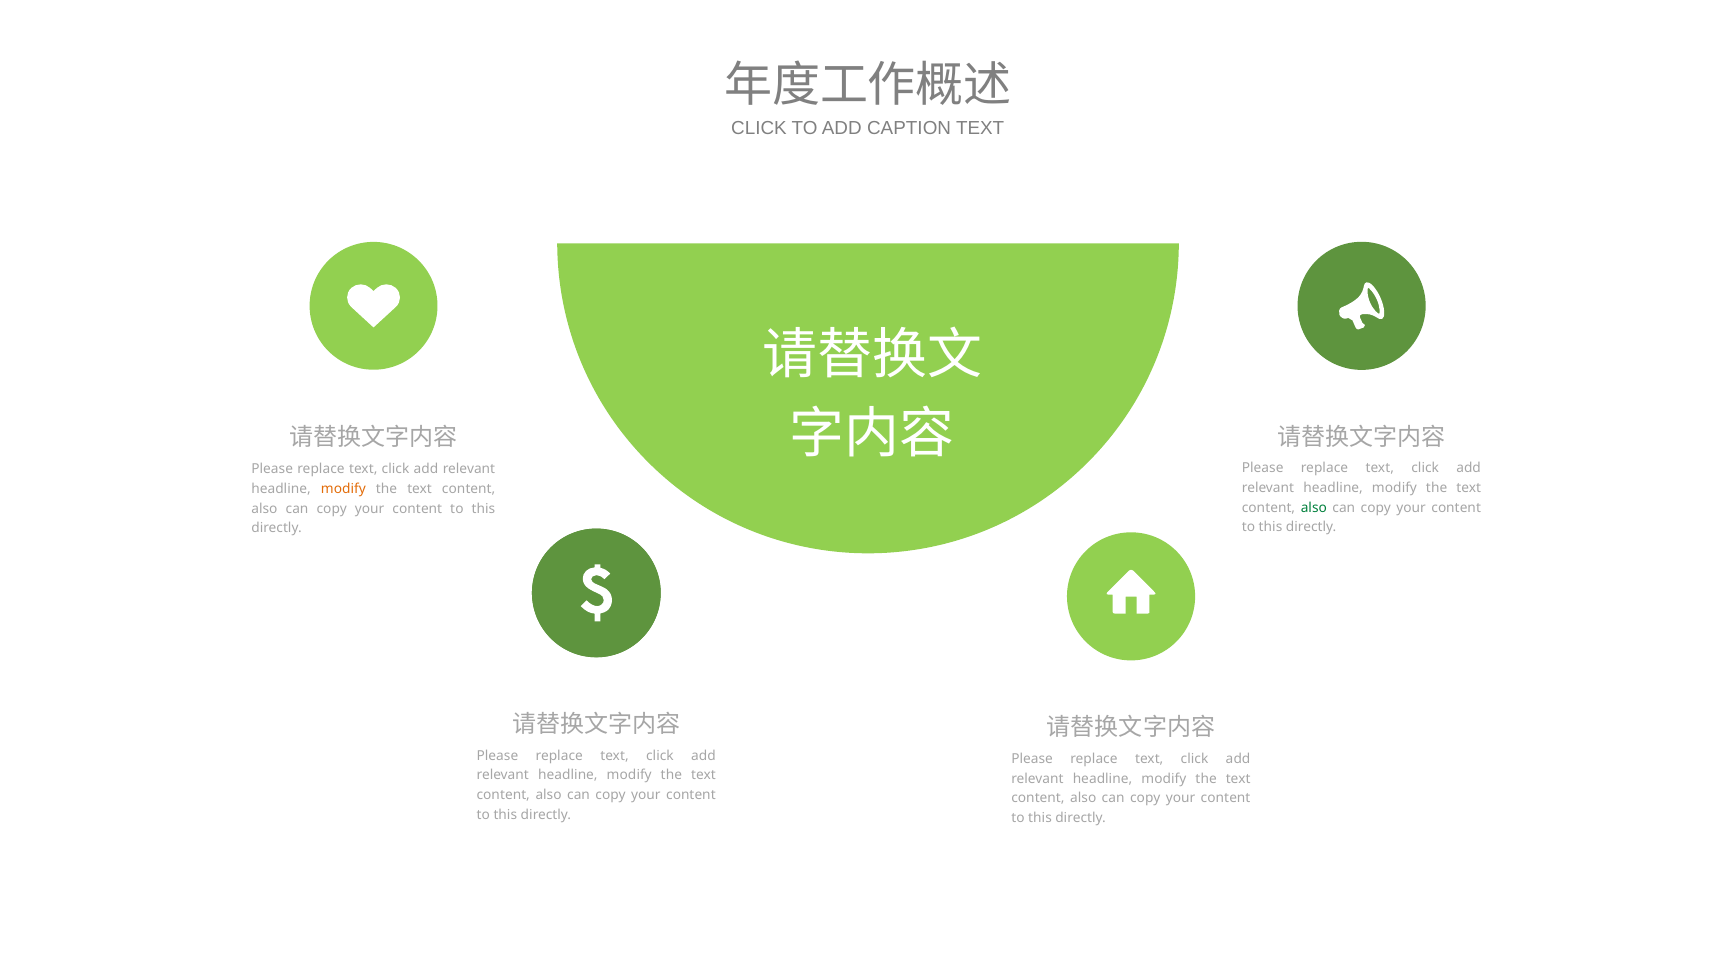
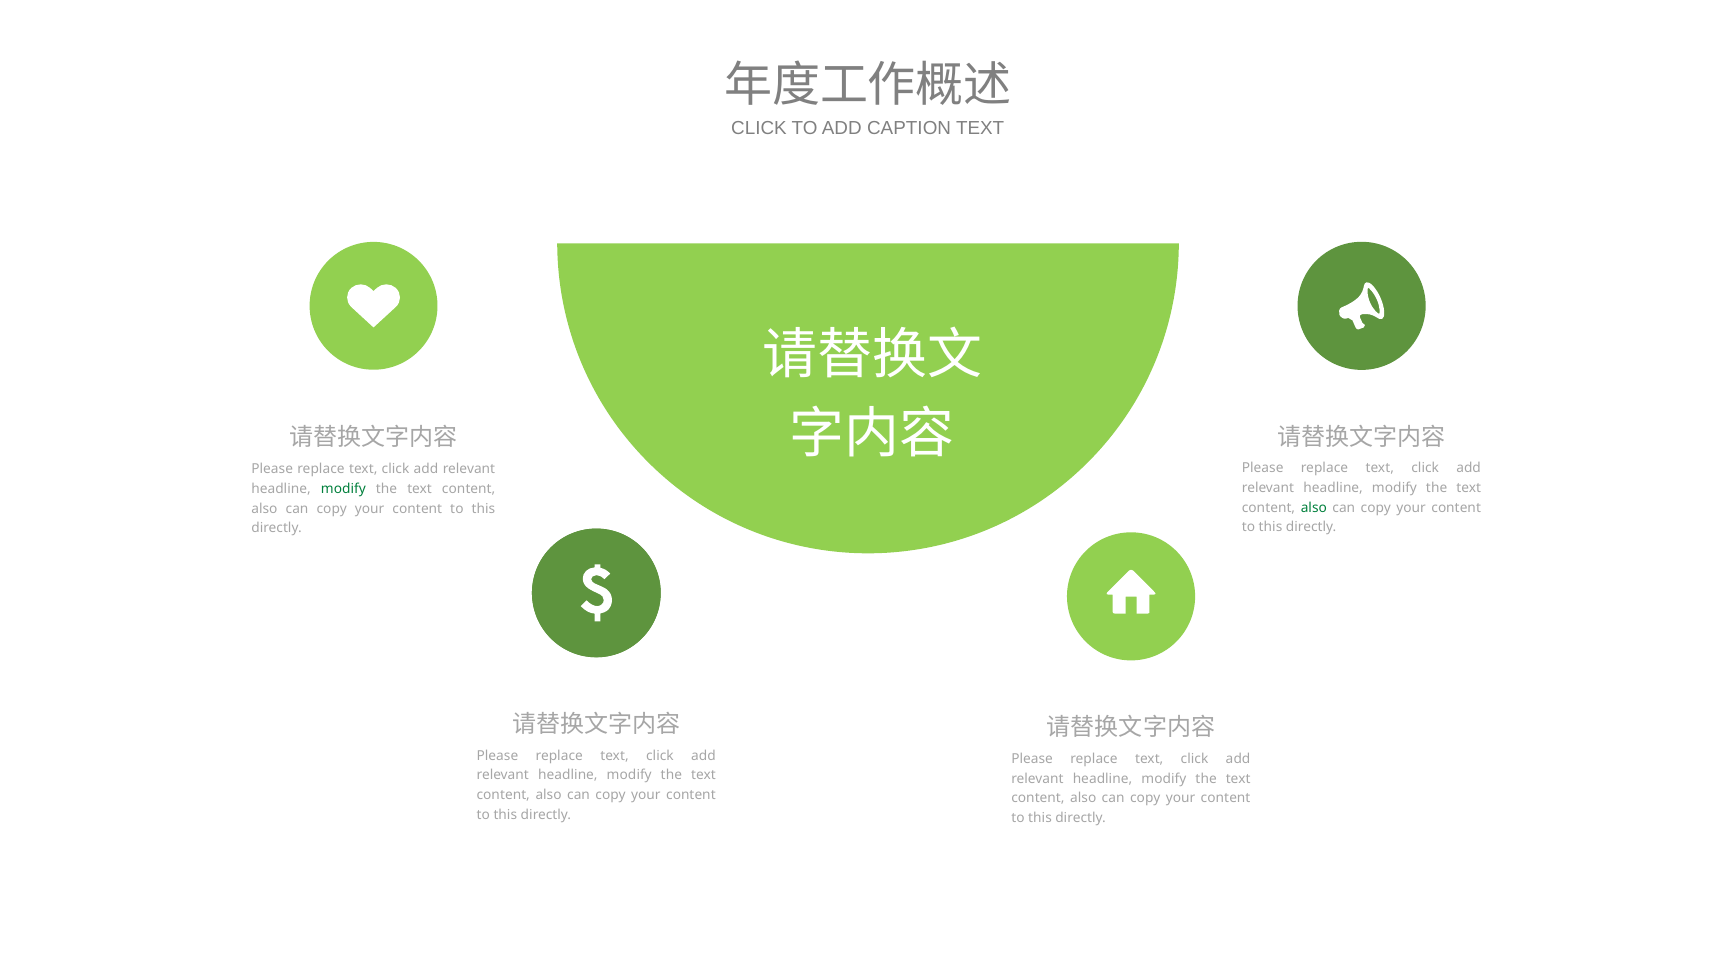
modify at (343, 489) colour: orange -> green
